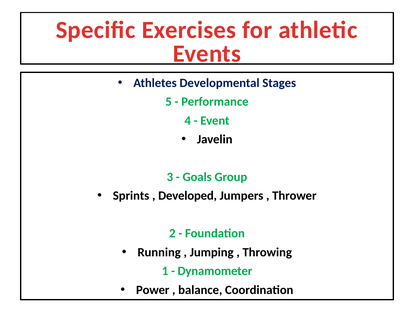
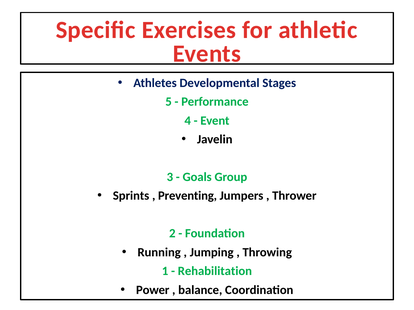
Developed: Developed -> Preventing
Dynamometer: Dynamometer -> Rehabilitation
